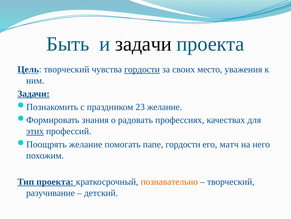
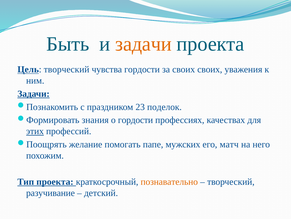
задачи at (143, 44) colour: black -> orange
гордости at (142, 69) underline: present -> none
своих место: место -> своих
23 желание: желание -> поделок
о радовать: радовать -> гордости
папе гордости: гордости -> мужских
